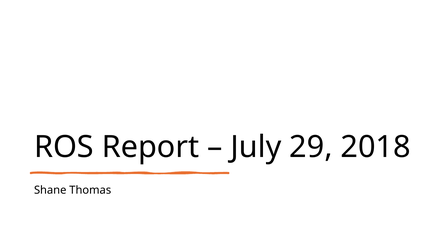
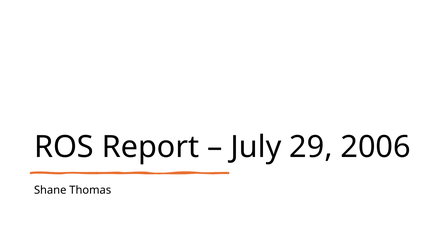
2018: 2018 -> 2006
